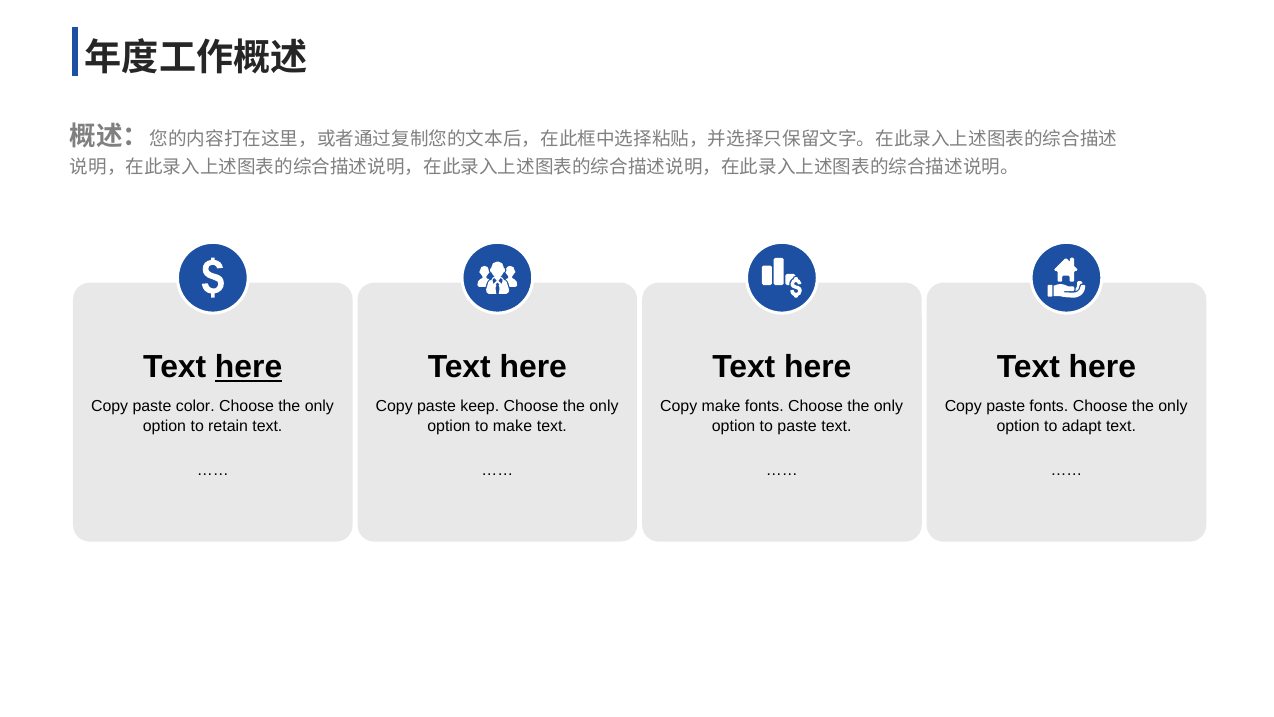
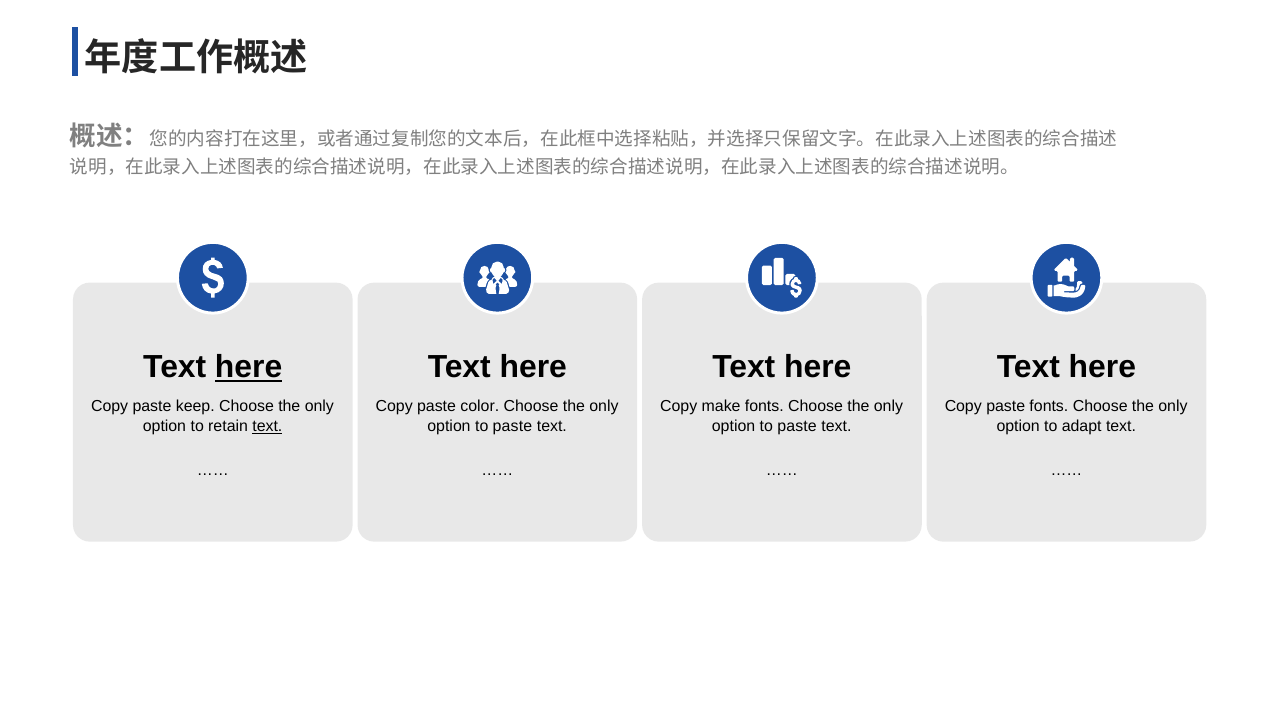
color: color -> keep
keep: keep -> color
text at (267, 426) underline: none -> present
make at (512, 426): make -> paste
